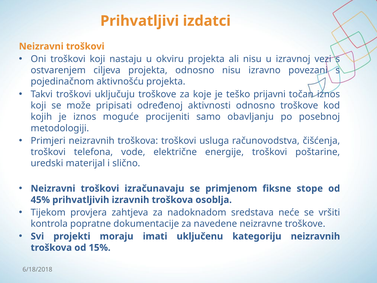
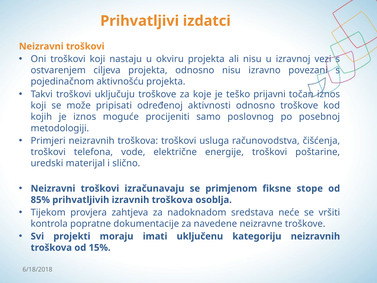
obavljanju: obavljanju -> poslovnog
45%: 45% -> 85%
